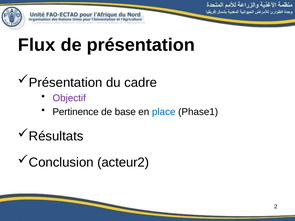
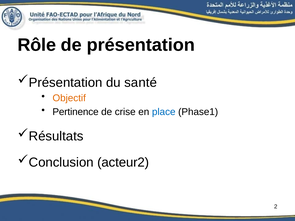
Flux: Flux -> Rôle
cadre: cadre -> santé
Objectif colour: purple -> orange
base: base -> crise
